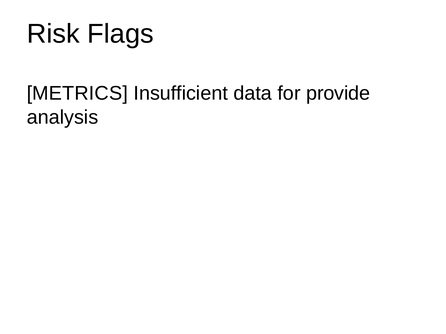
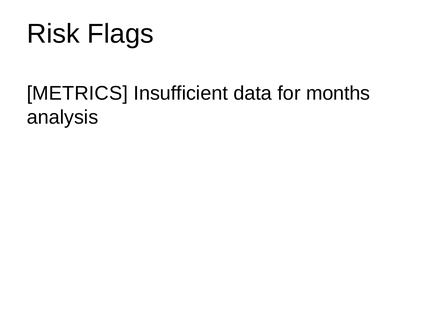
provide: provide -> months
